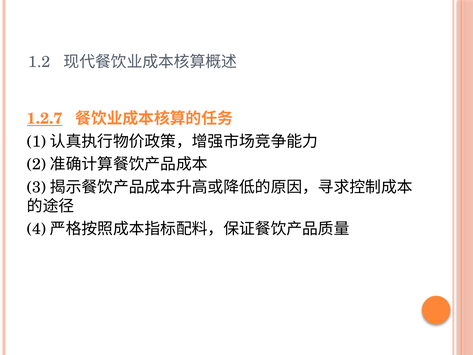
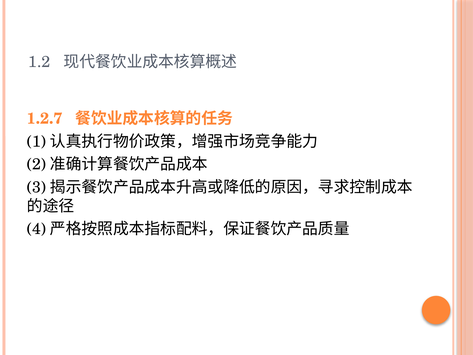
1.2.7 underline: present -> none
